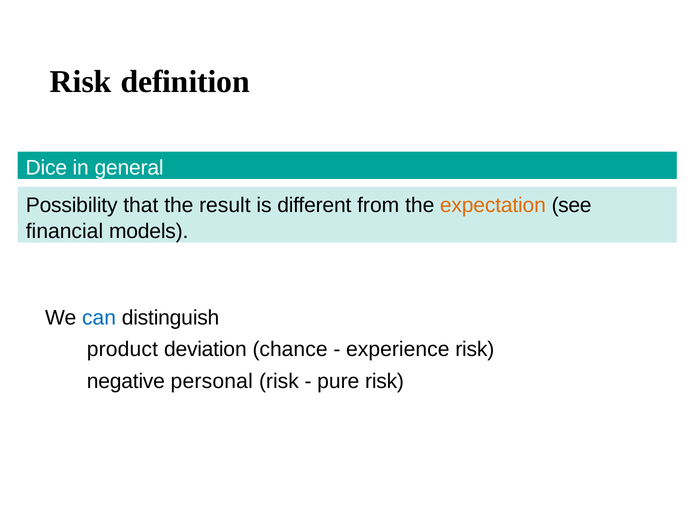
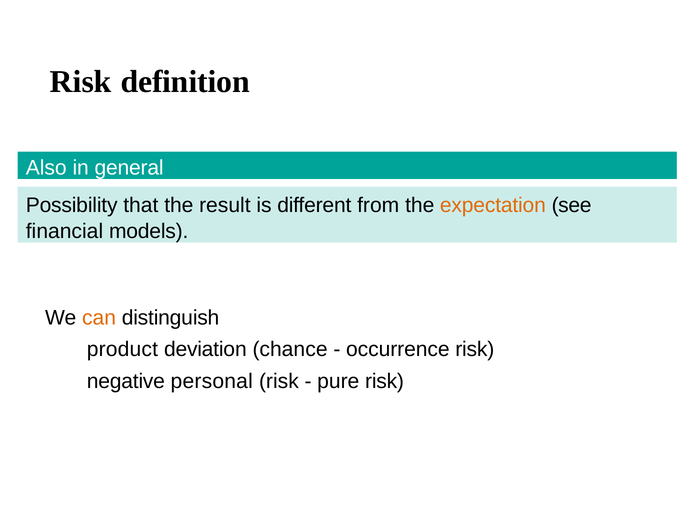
Dice: Dice -> Also
can colour: blue -> orange
experience: experience -> occurrence
